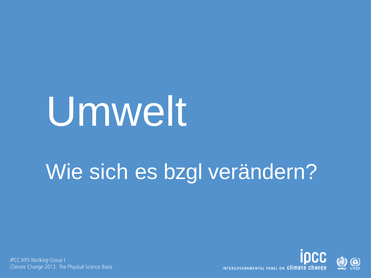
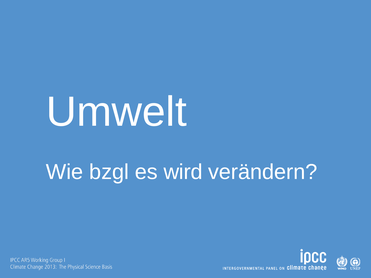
sich: sich -> bzgl
bzgl: bzgl -> wird
